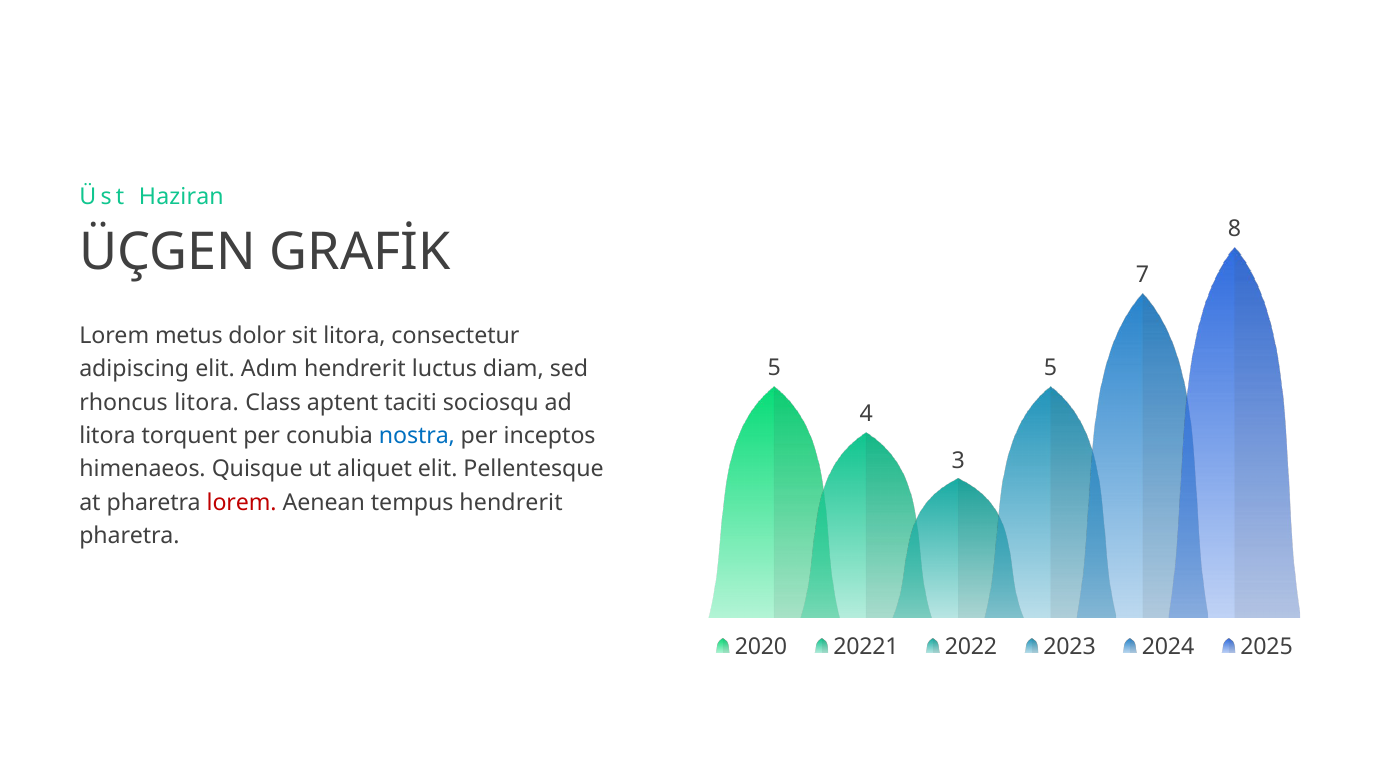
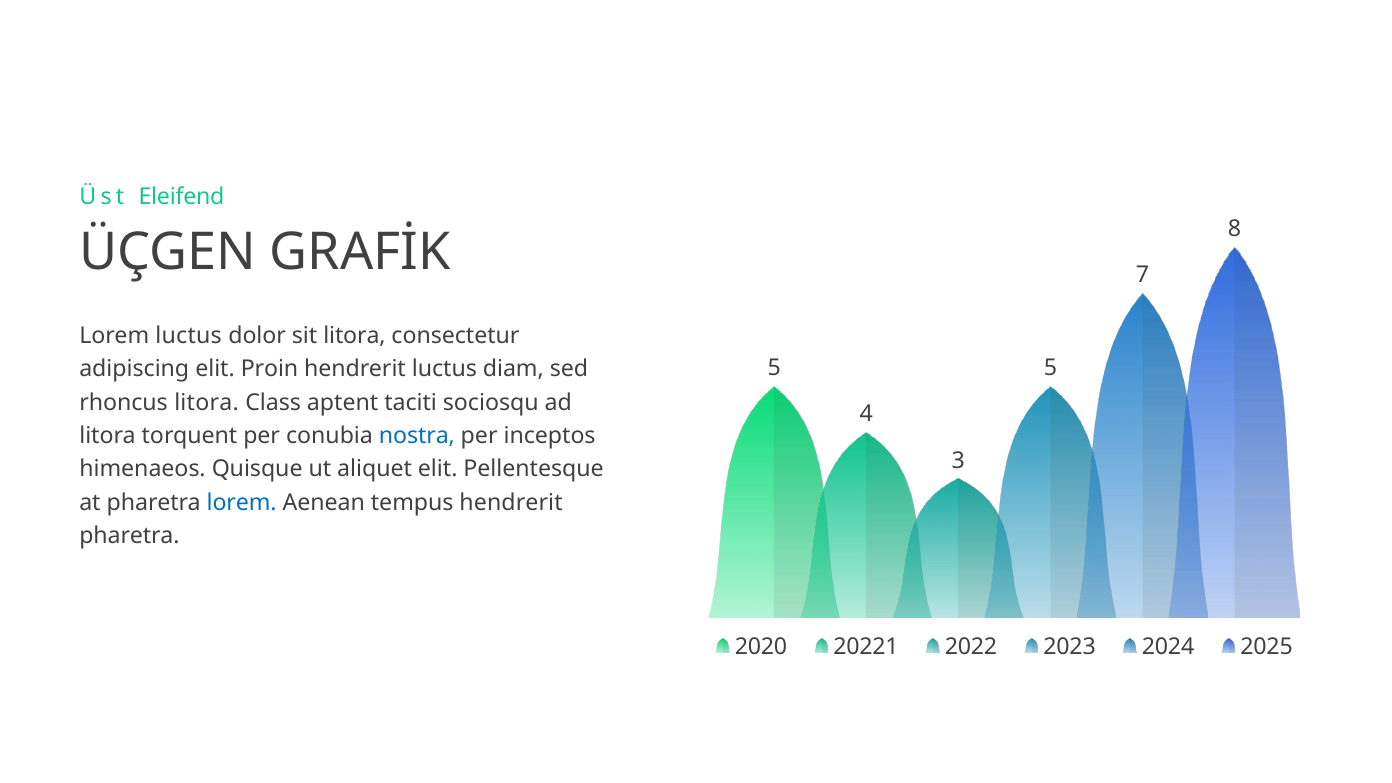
Haziran: Haziran -> Eleifend
Lorem metus: metus -> luctus
Adım: Adım -> Proin
lorem at (242, 503) colour: red -> blue
